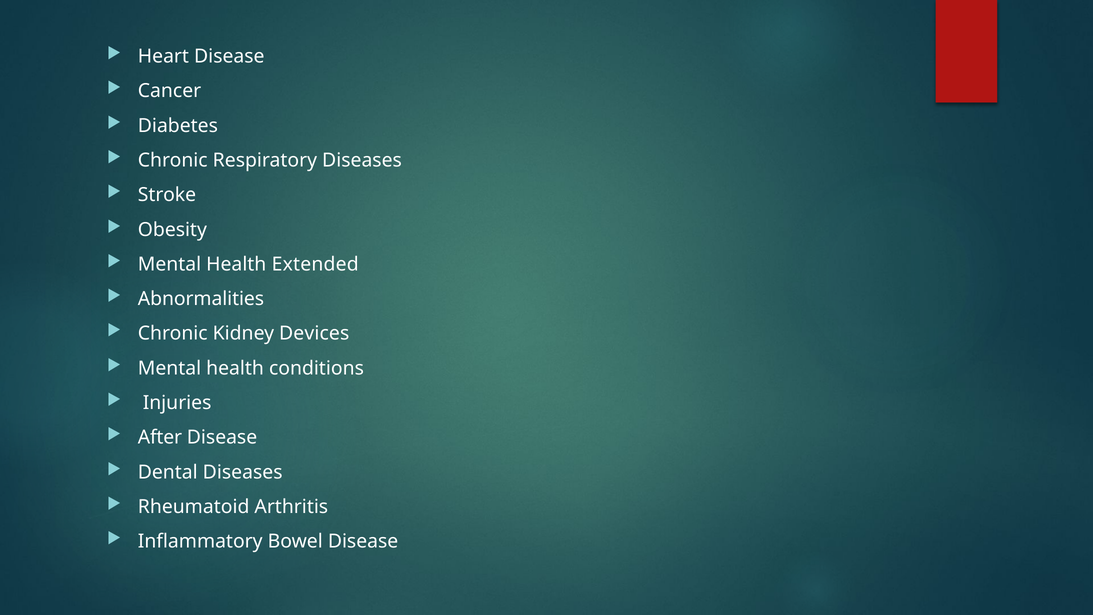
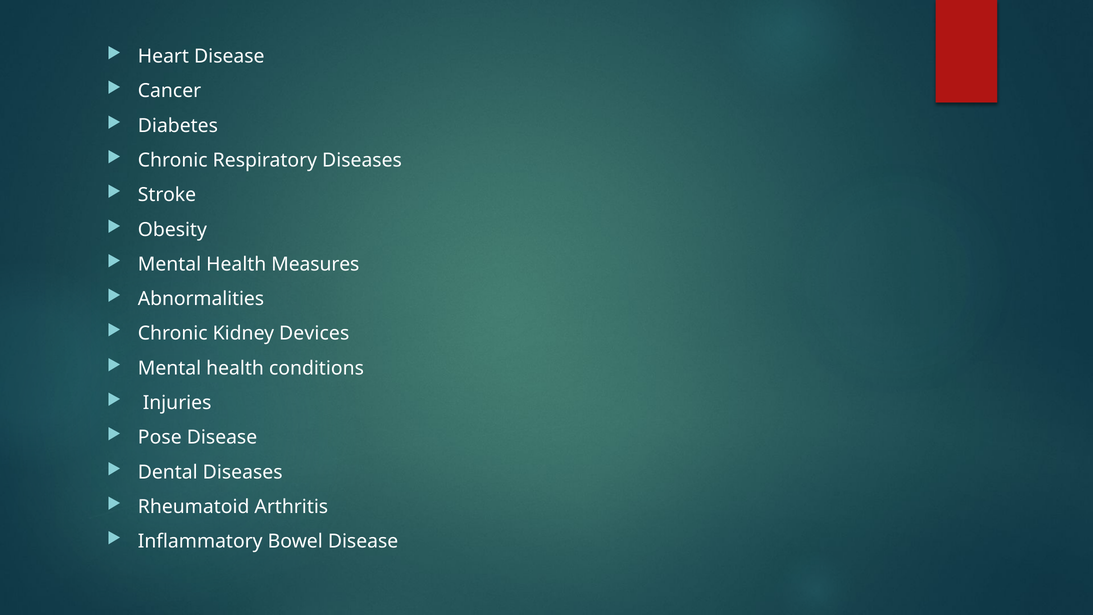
Extended: Extended -> Measures
After: After -> Pose
